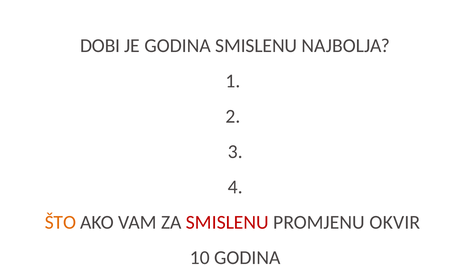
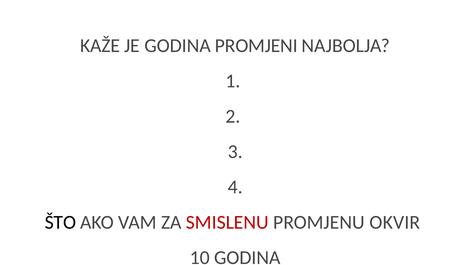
DOBI: DOBI -> KAŽE
GODINA SMISLENU: SMISLENU -> PROMJENI
ŠTO colour: orange -> black
